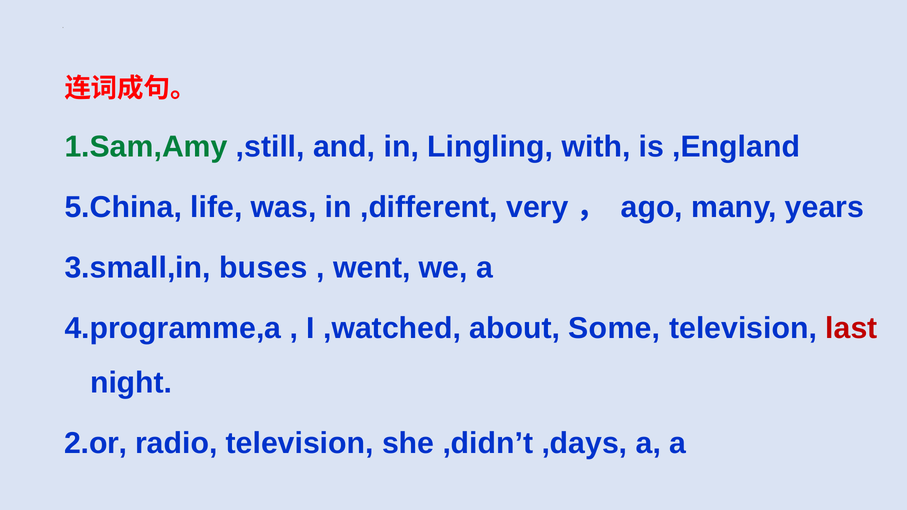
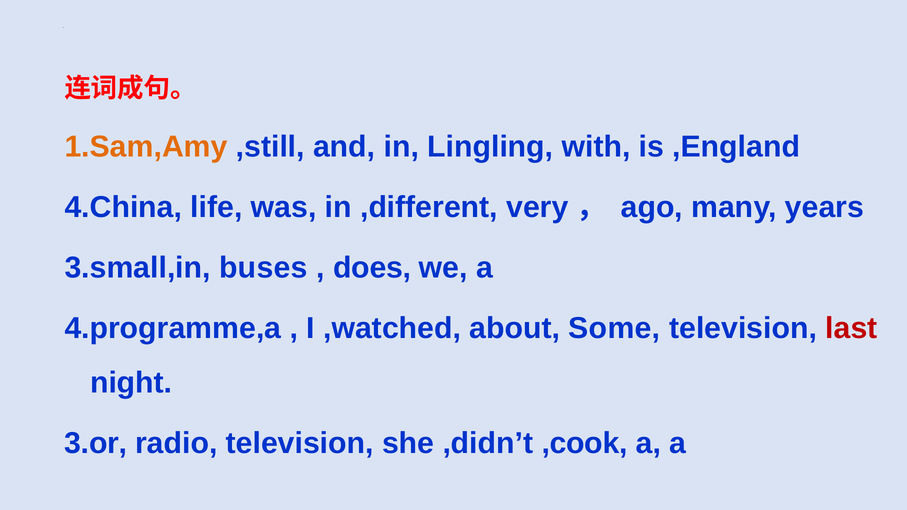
1.Sam,Amy colour: green -> orange
5.China: 5.China -> 4.China
went: went -> does
2.or: 2.or -> 3.or
,days: ,days -> ,cook
